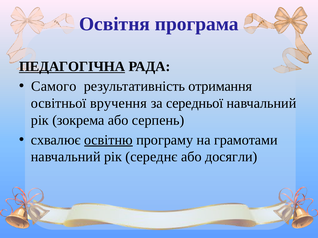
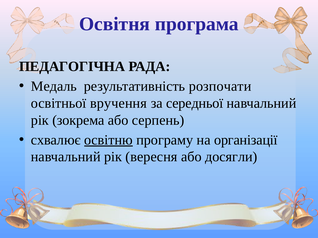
ПЕДАГОГІЧНА underline: present -> none
Самого: Самого -> Медаль
отримання: отримання -> розпочати
грамотами: грамотами -> організації
середнє: середнє -> вересня
